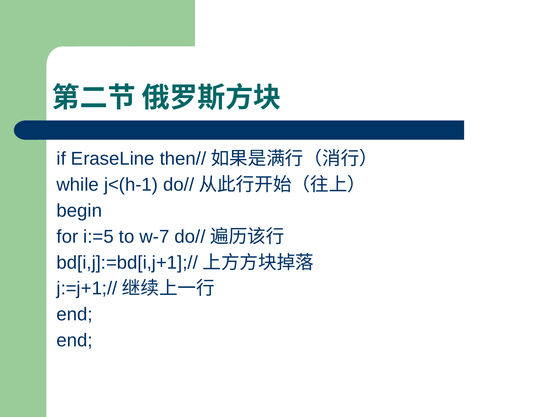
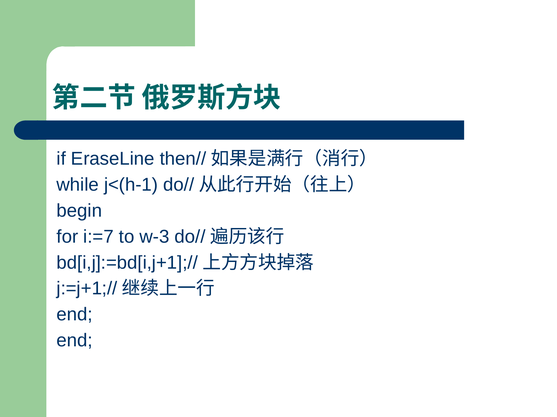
i:=5: i:=5 -> i:=7
w-7: w-7 -> w-3
